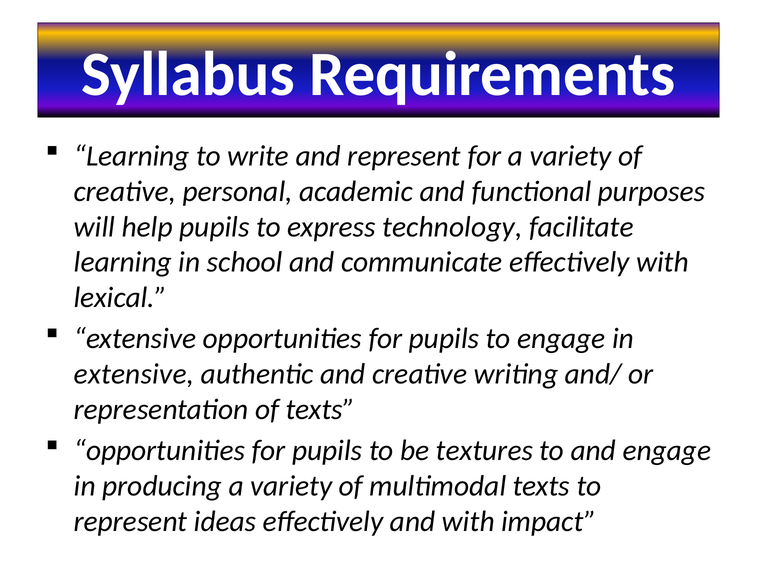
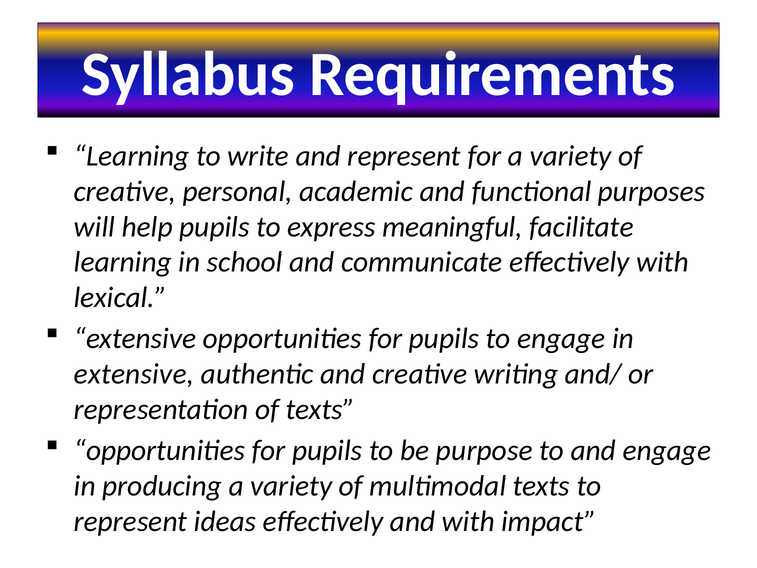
technology: technology -> meaningful
textures: textures -> purpose
